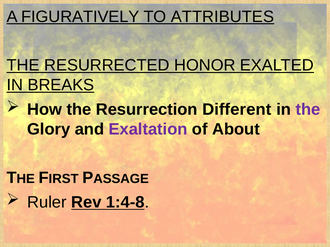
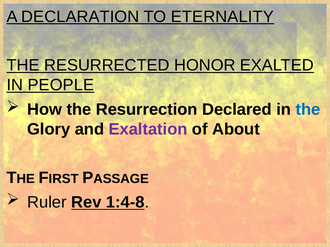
FIGURATIVELY: FIGURATIVELY -> DECLARATION
ATTRIBUTES: ATTRIBUTES -> ETERNALITY
BREAKS: BREAKS -> PEOPLE
Different: Different -> Declared
the at (308, 110) colour: purple -> blue
